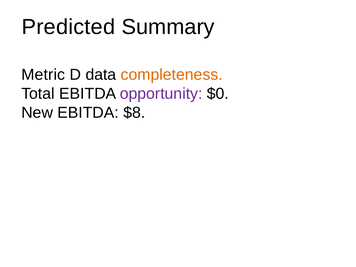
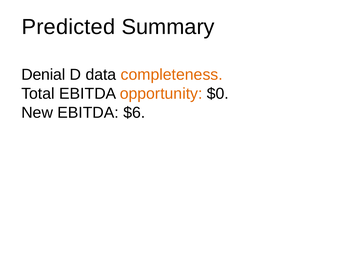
Metric: Metric -> Denial
opportunity colour: purple -> orange
$8: $8 -> $6
